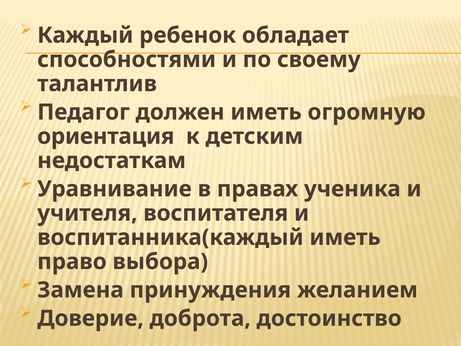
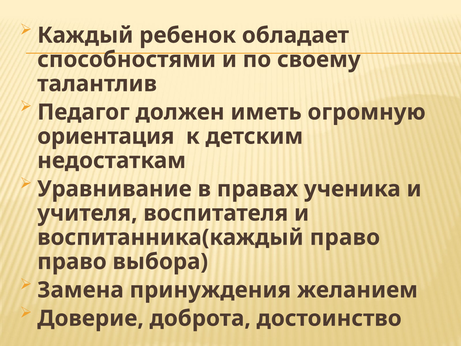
воспитанника(каждый иметь: иметь -> право
